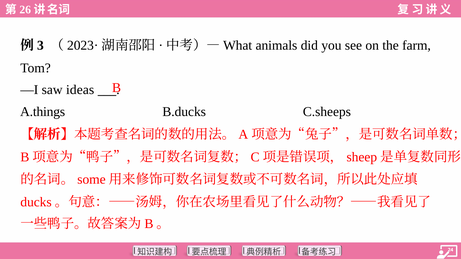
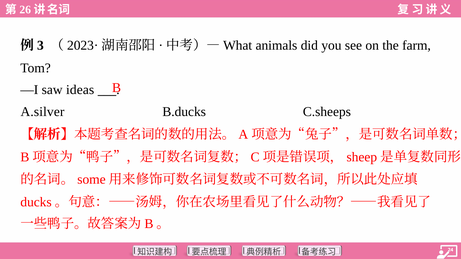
A.things: A.things -> A.silver
